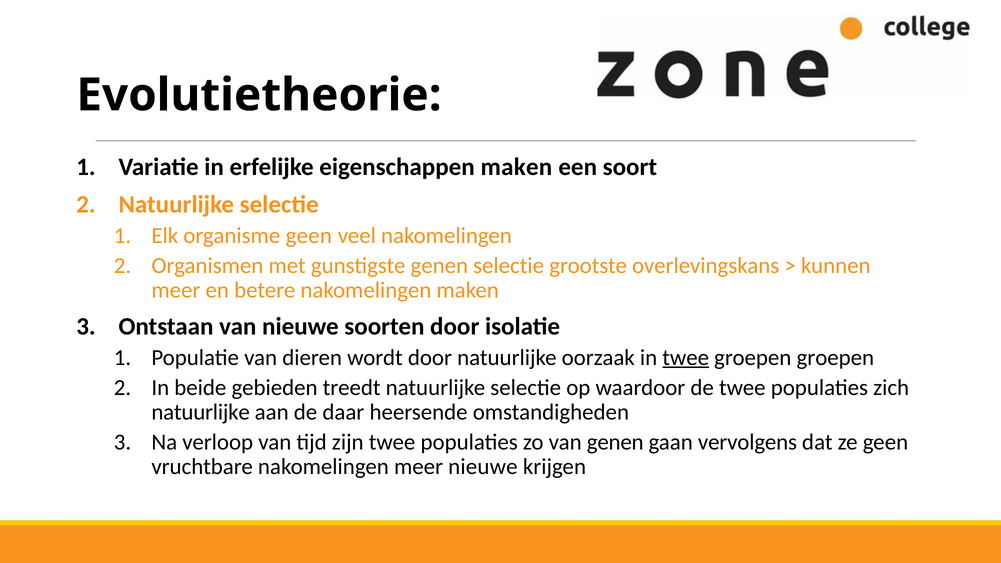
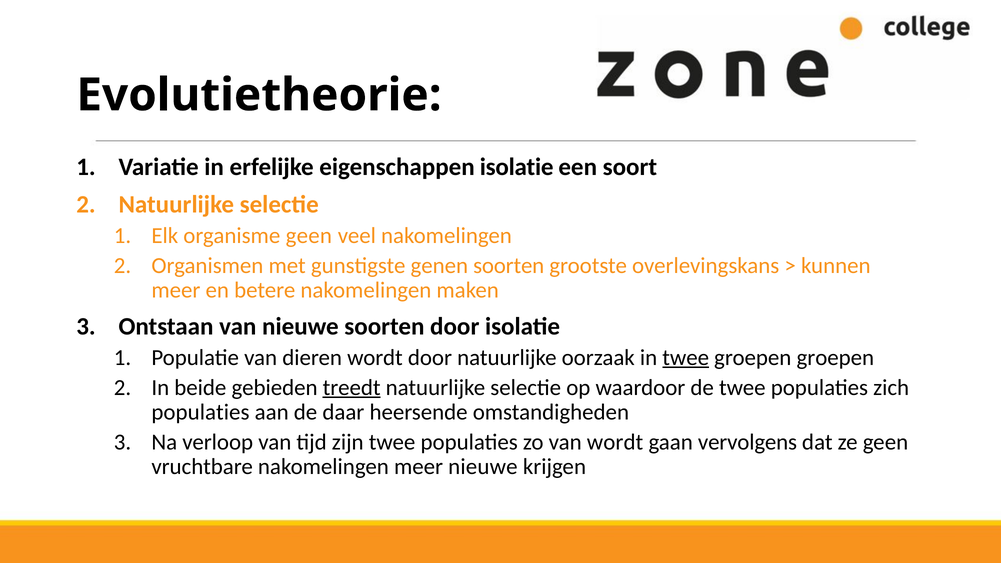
eigenschappen maken: maken -> isolatie
genen selectie: selectie -> soorten
treedt underline: none -> present
natuurlijke at (201, 412): natuurlijke -> populaties
van genen: genen -> wordt
